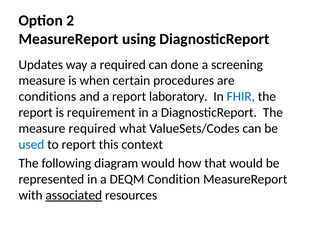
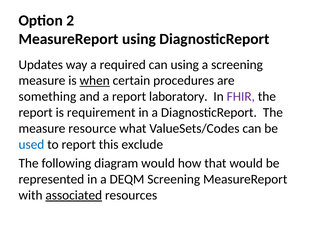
can done: done -> using
when underline: none -> present
conditions: conditions -> something
FHIR colour: blue -> purple
measure required: required -> resource
context: context -> exclude
DEQM Condition: Condition -> Screening
